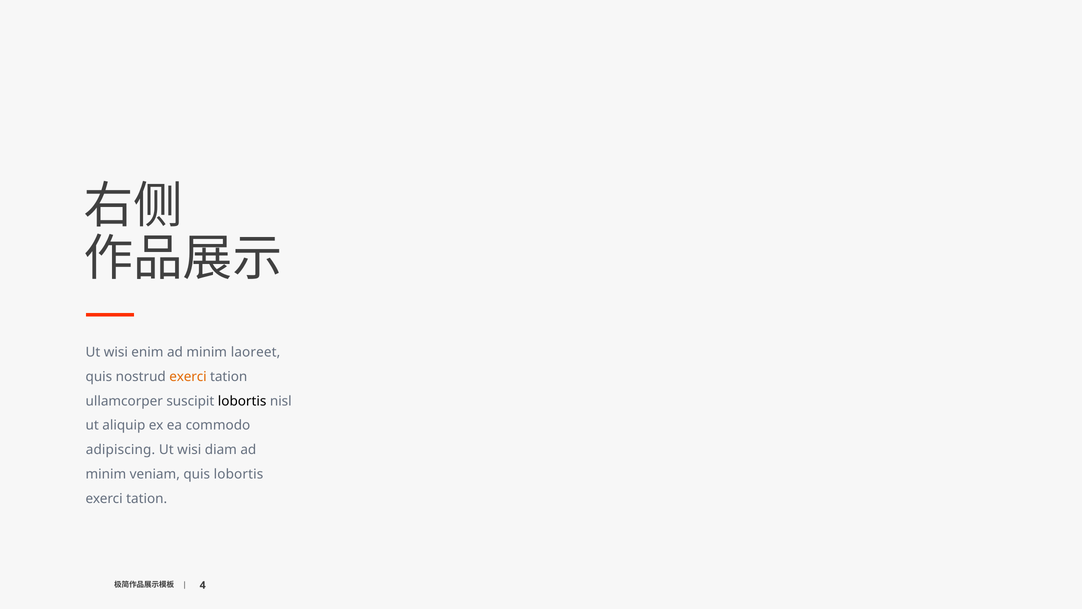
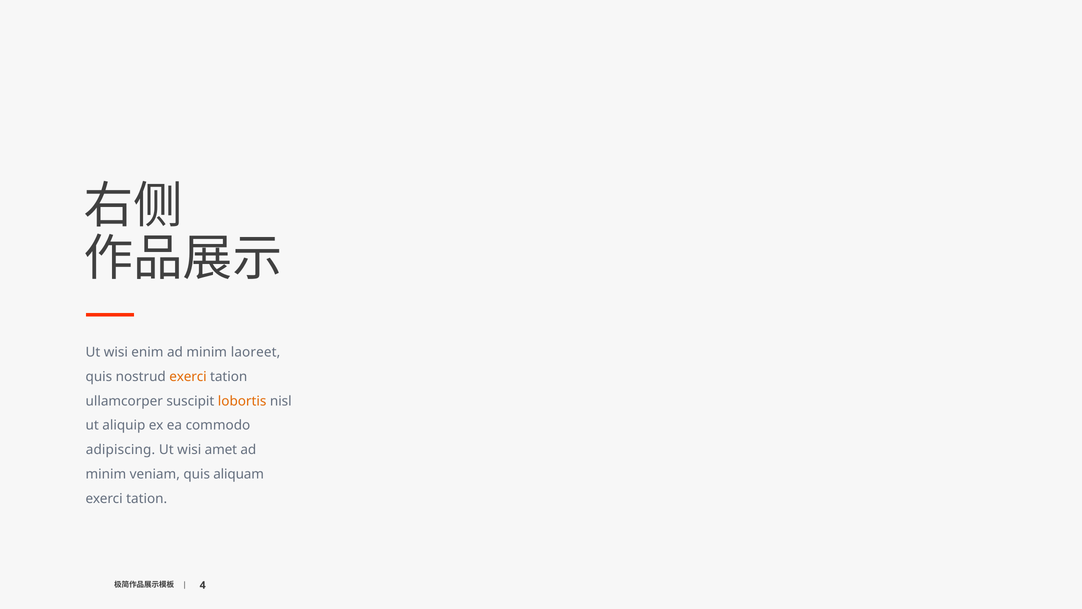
lobortis at (242, 401) colour: black -> orange
diam: diam -> amet
quis lobortis: lobortis -> aliquam
